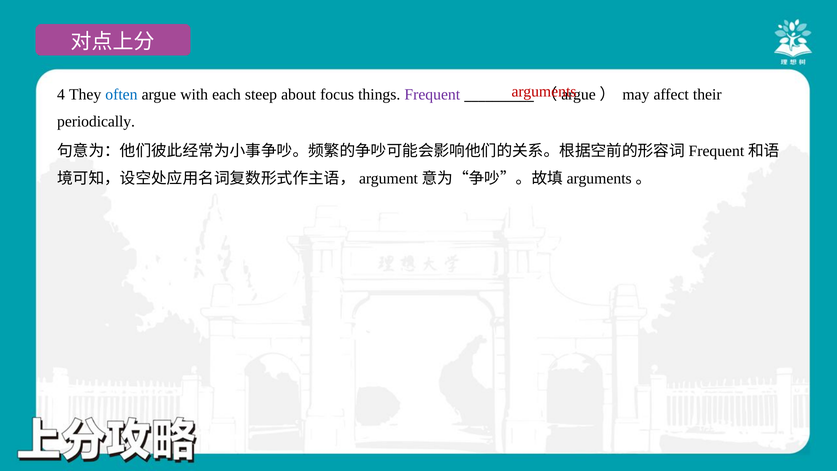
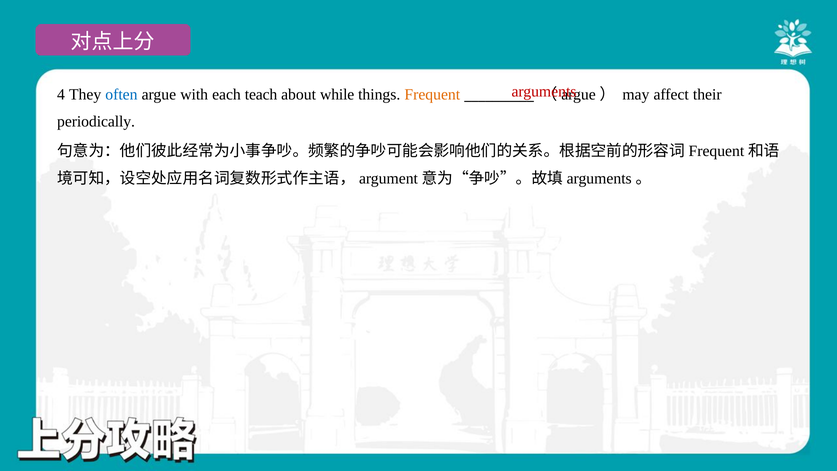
steep: steep -> teach
focus: focus -> while
Frequent colour: purple -> orange
